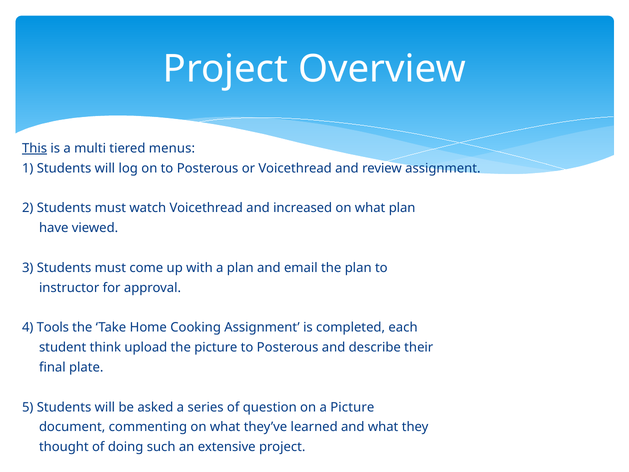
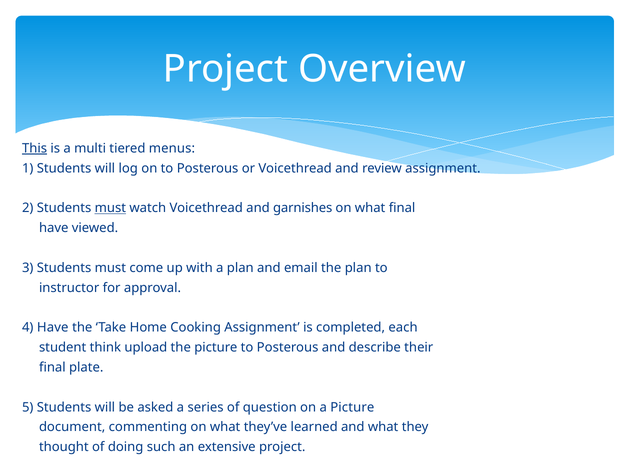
must at (110, 208) underline: none -> present
increased: increased -> garnishes
what plan: plan -> final
4 Tools: Tools -> Have
